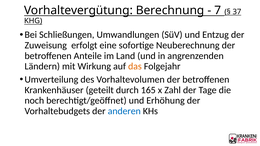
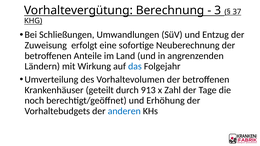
7: 7 -> 3
das colour: orange -> blue
165: 165 -> 913
